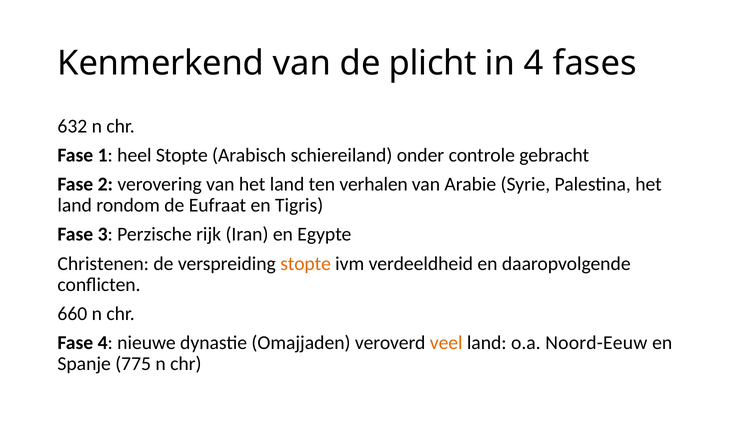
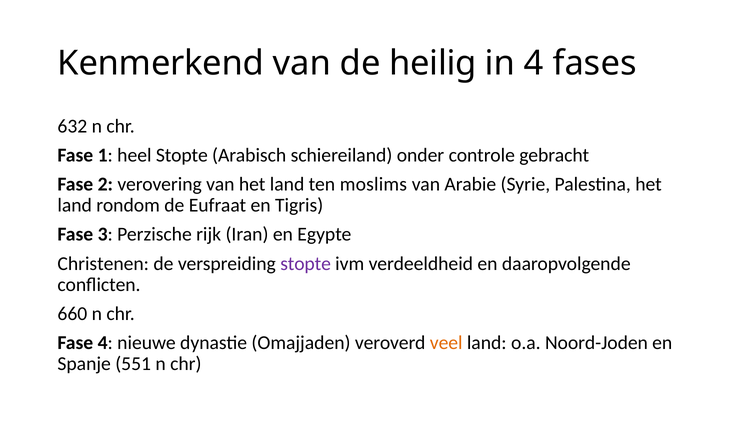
plicht: plicht -> heilig
verhalen: verhalen -> moslims
stopte at (306, 264) colour: orange -> purple
Noord-Eeuw: Noord-Eeuw -> Noord-Joden
775: 775 -> 551
